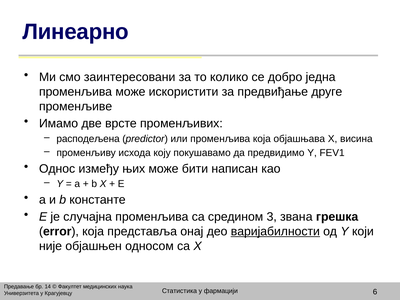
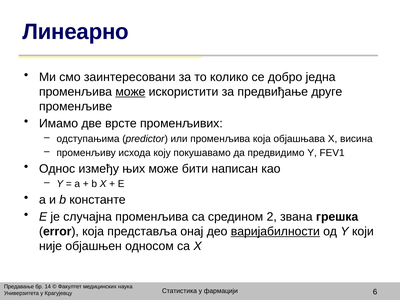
може at (130, 92) underline: none -> present
расподељена: расподељена -> одступањима
3: 3 -> 2
